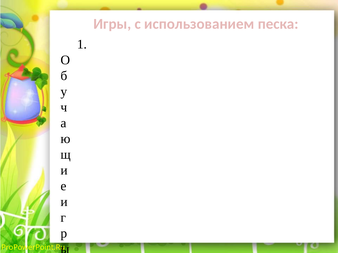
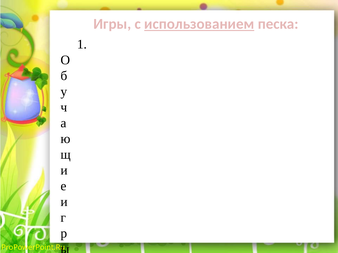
использованием underline: none -> present
